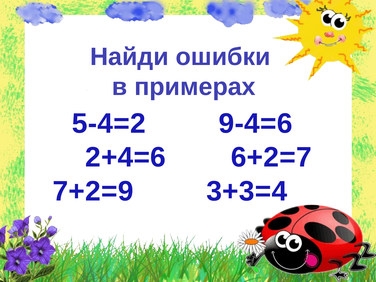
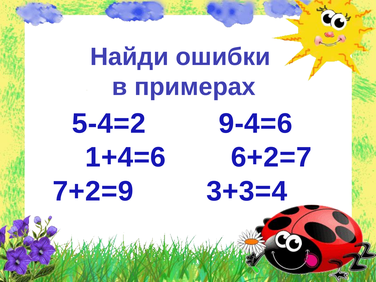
2+4=6: 2+4=6 -> 1+4=6
